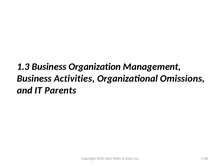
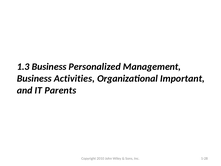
Organization: Organization -> Personalized
Omissions: Omissions -> Important
